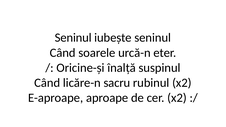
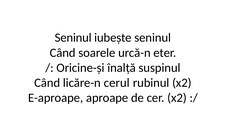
sacru: sacru -> cerul
